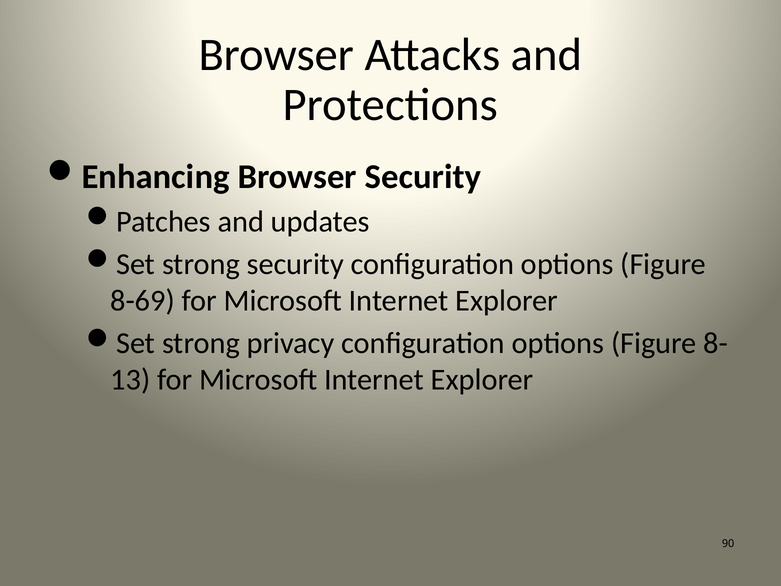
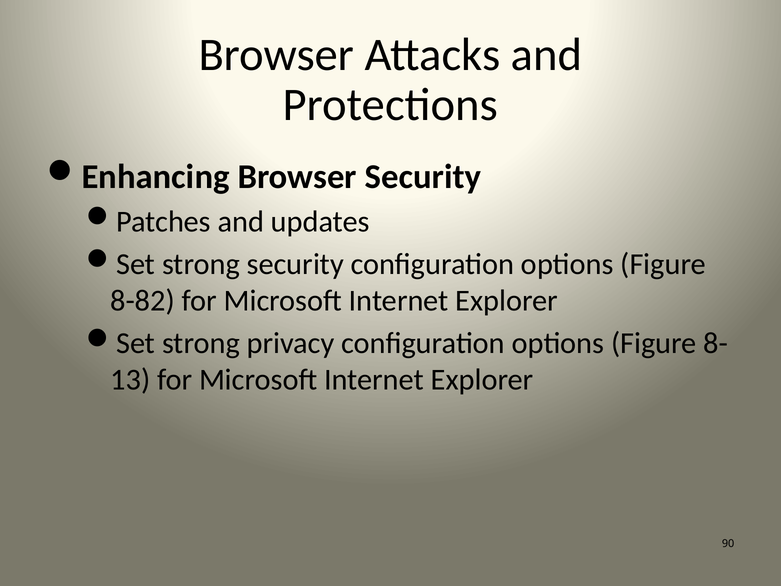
8-69: 8-69 -> 8-82
